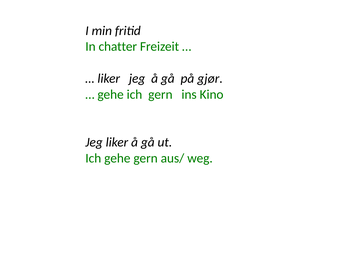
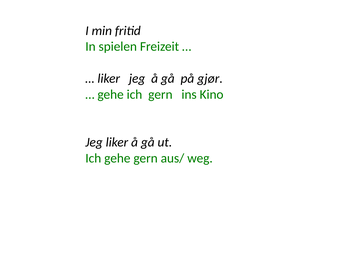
chatter: chatter -> spielen
